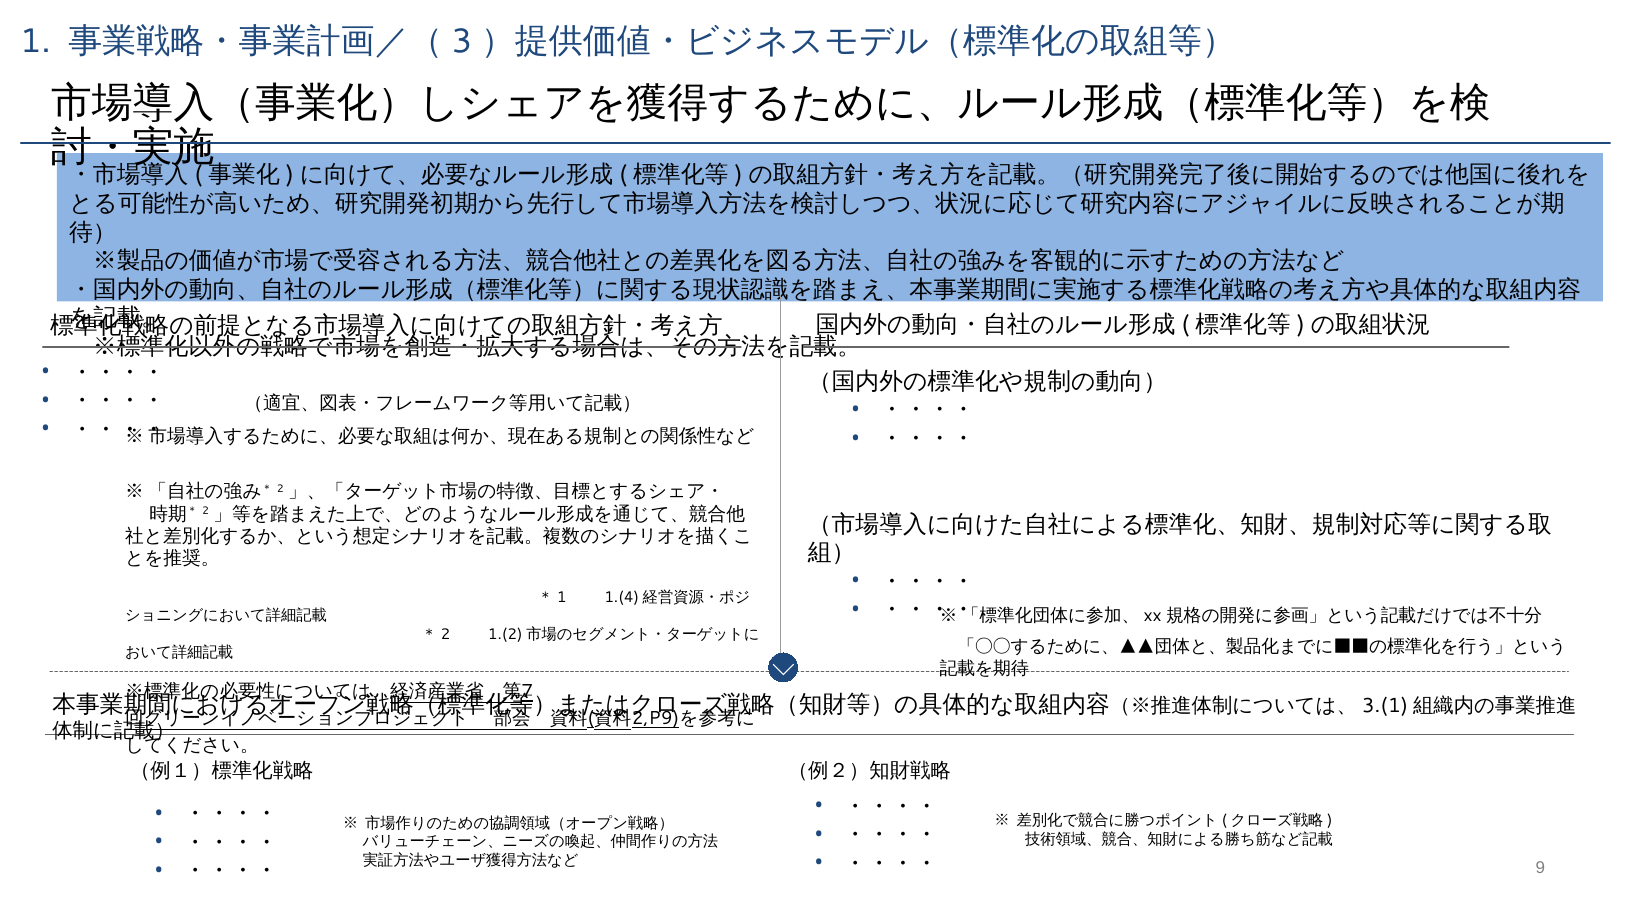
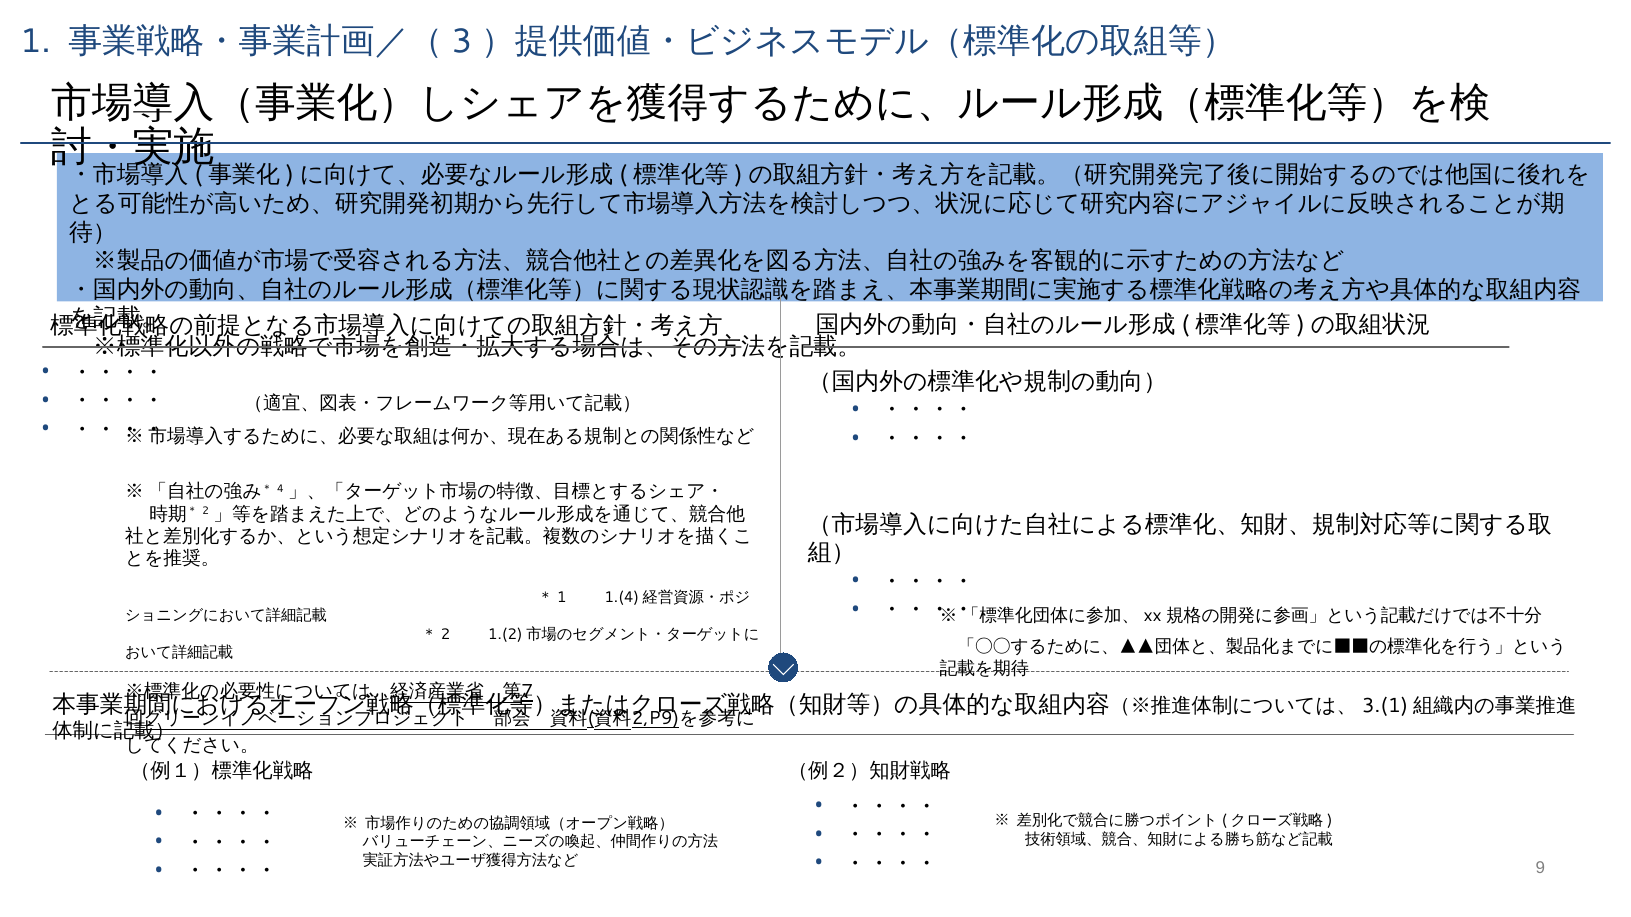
2 at (280, 489): 2 -> 4
